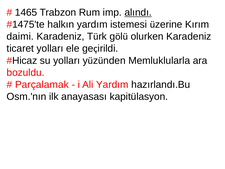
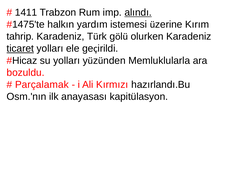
1465: 1465 -> 1411
daimi: daimi -> tahrip
ticaret underline: none -> present
Ali Yardım: Yardım -> Kırmızı
